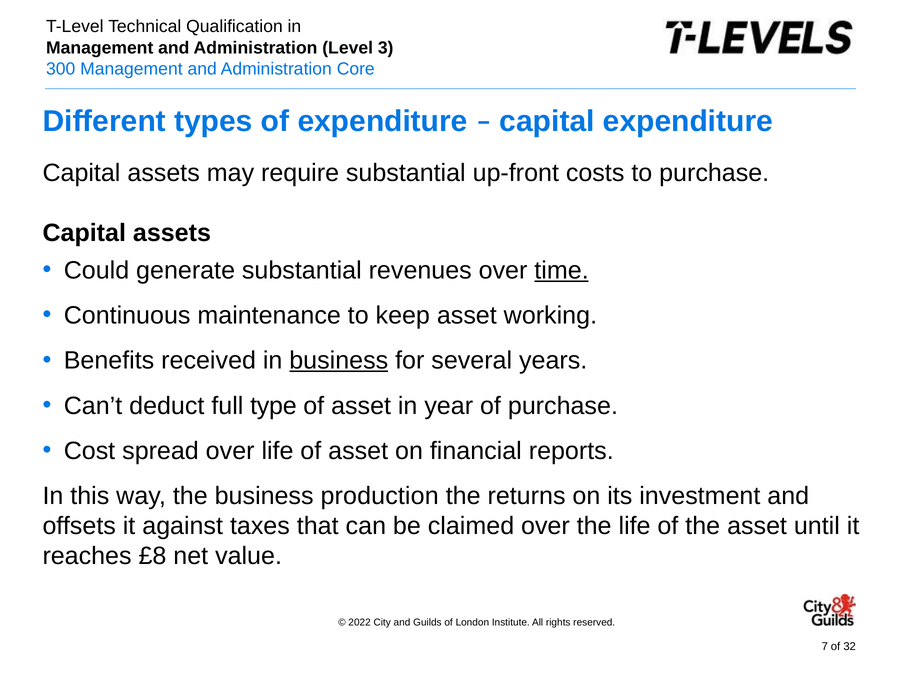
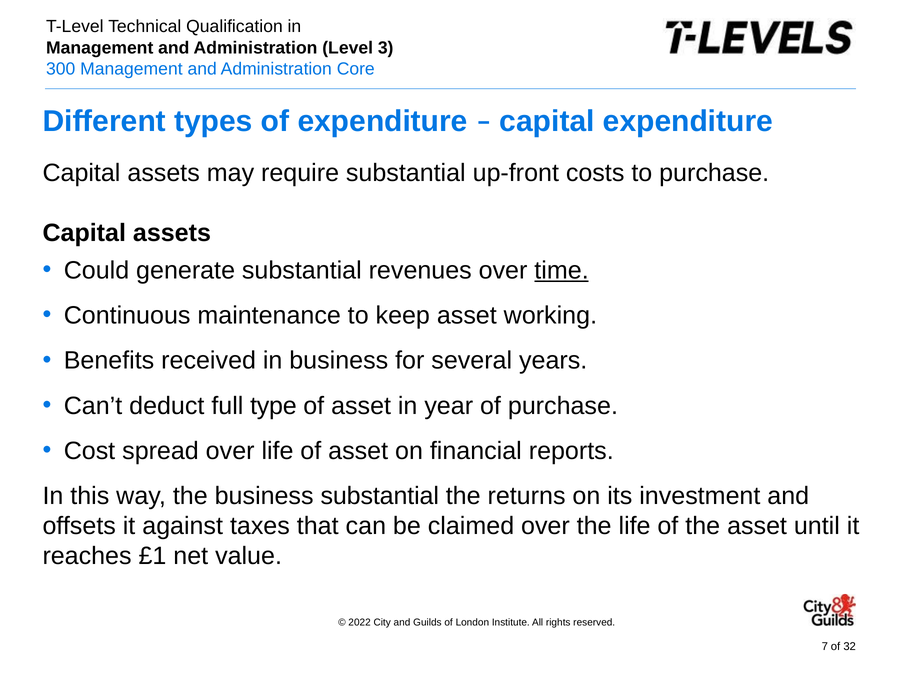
business at (339, 361) underline: present -> none
business production: production -> substantial
£8: £8 -> £1
